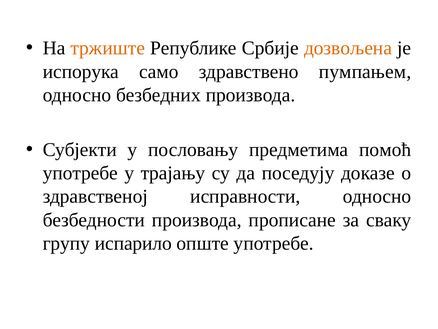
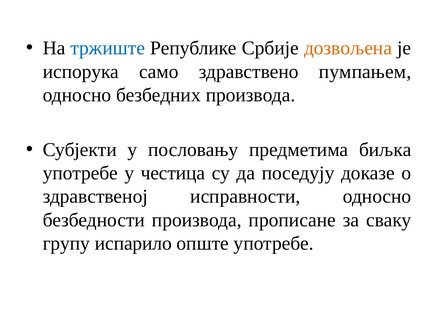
тржиште colour: orange -> blue
помоћ: помоћ -> биљка
трајању: трајању -> честица
